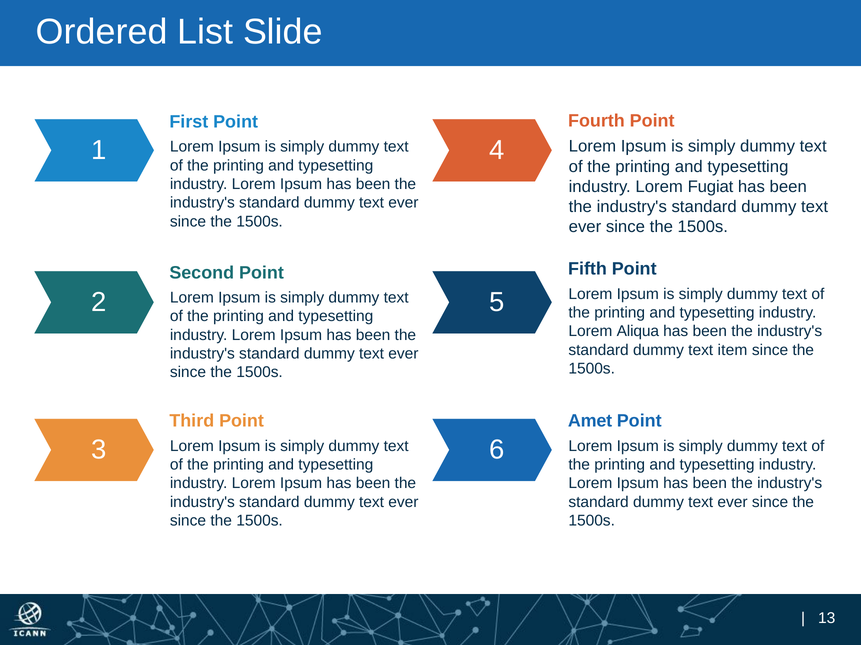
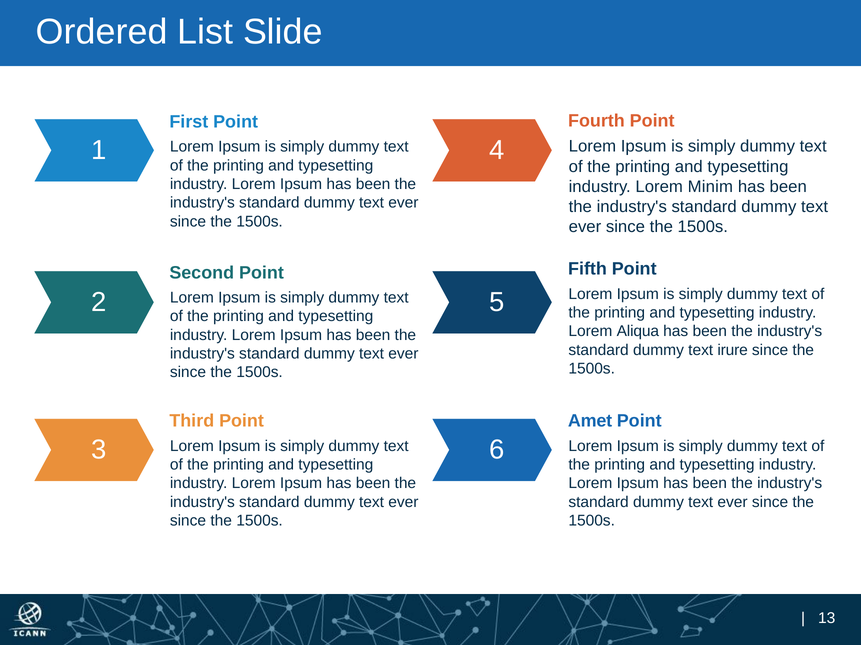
Fugiat: Fugiat -> Minim
item: item -> irure
